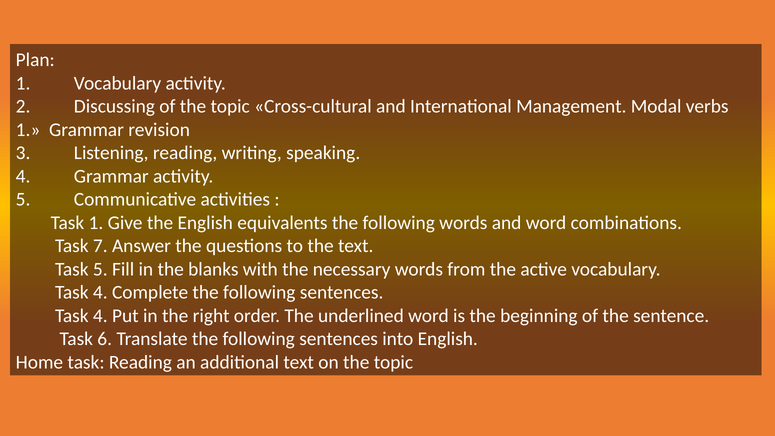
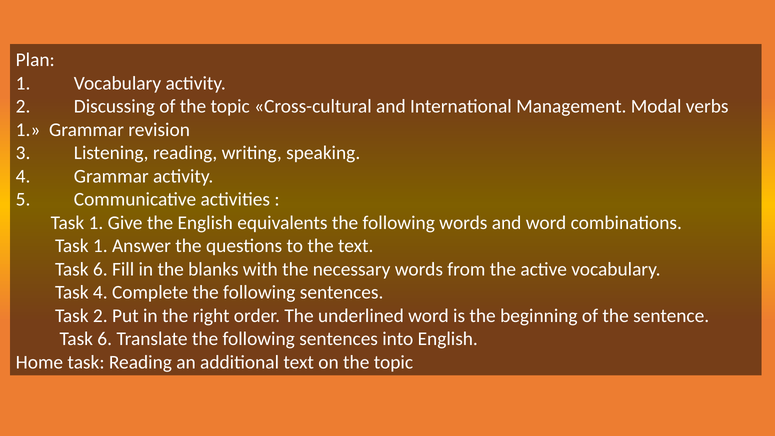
7 at (100, 246): 7 -> 1
5 at (100, 269): 5 -> 6
4 at (100, 316): 4 -> 2
